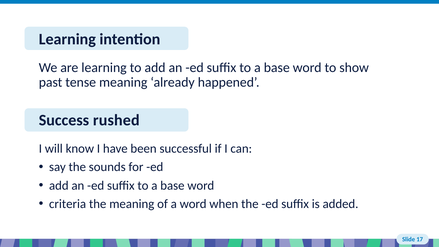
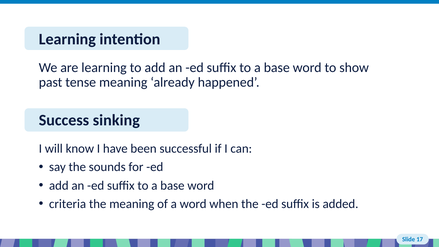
rushed: rushed -> sinking
